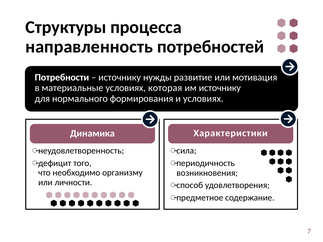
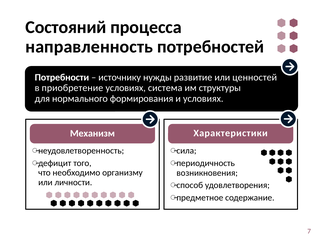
Структуры: Структуры -> Состояний
мотивация: мотивация -> ценностей
материальные: материальные -> приобретение
которая: которая -> система
им источнику: источнику -> структуры
Динамика: Динамика -> Механизм
